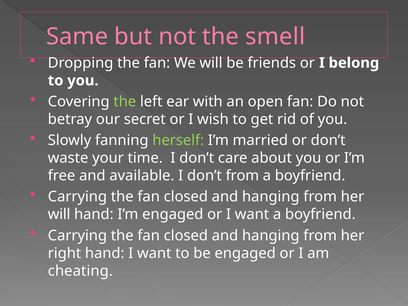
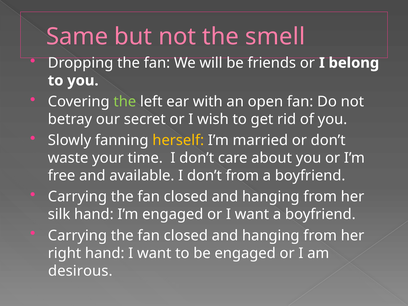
herself colour: light green -> yellow
will at (59, 214): will -> silk
cheating: cheating -> desirous
